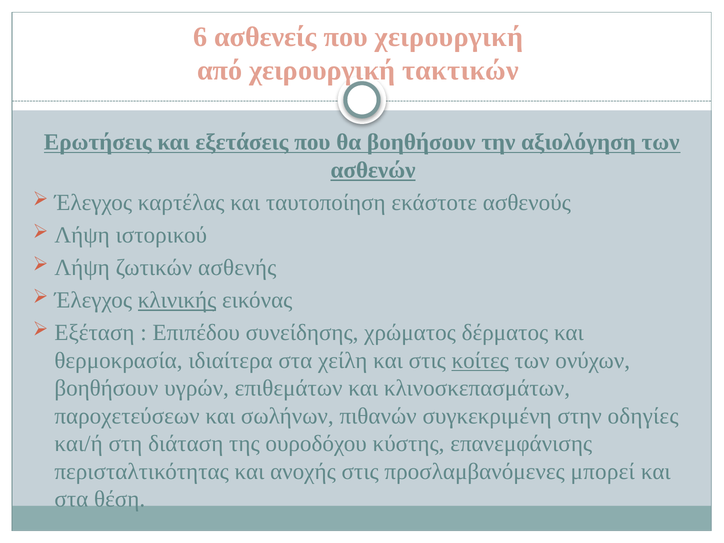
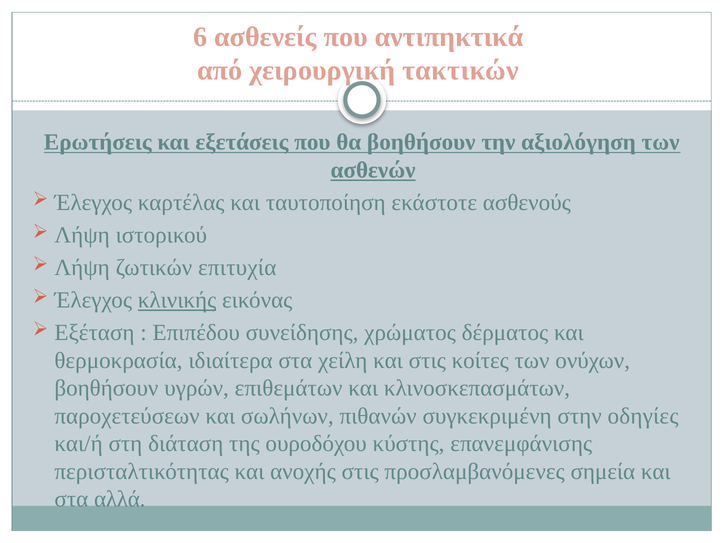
που χειρουργική: χειρουργική -> αντιπηκτικά
ασθενής: ασθενής -> επιτυχία
κοίτες underline: present -> none
μπορεί: μπορεί -> σημεία
θέση: θέση -> αλλά
